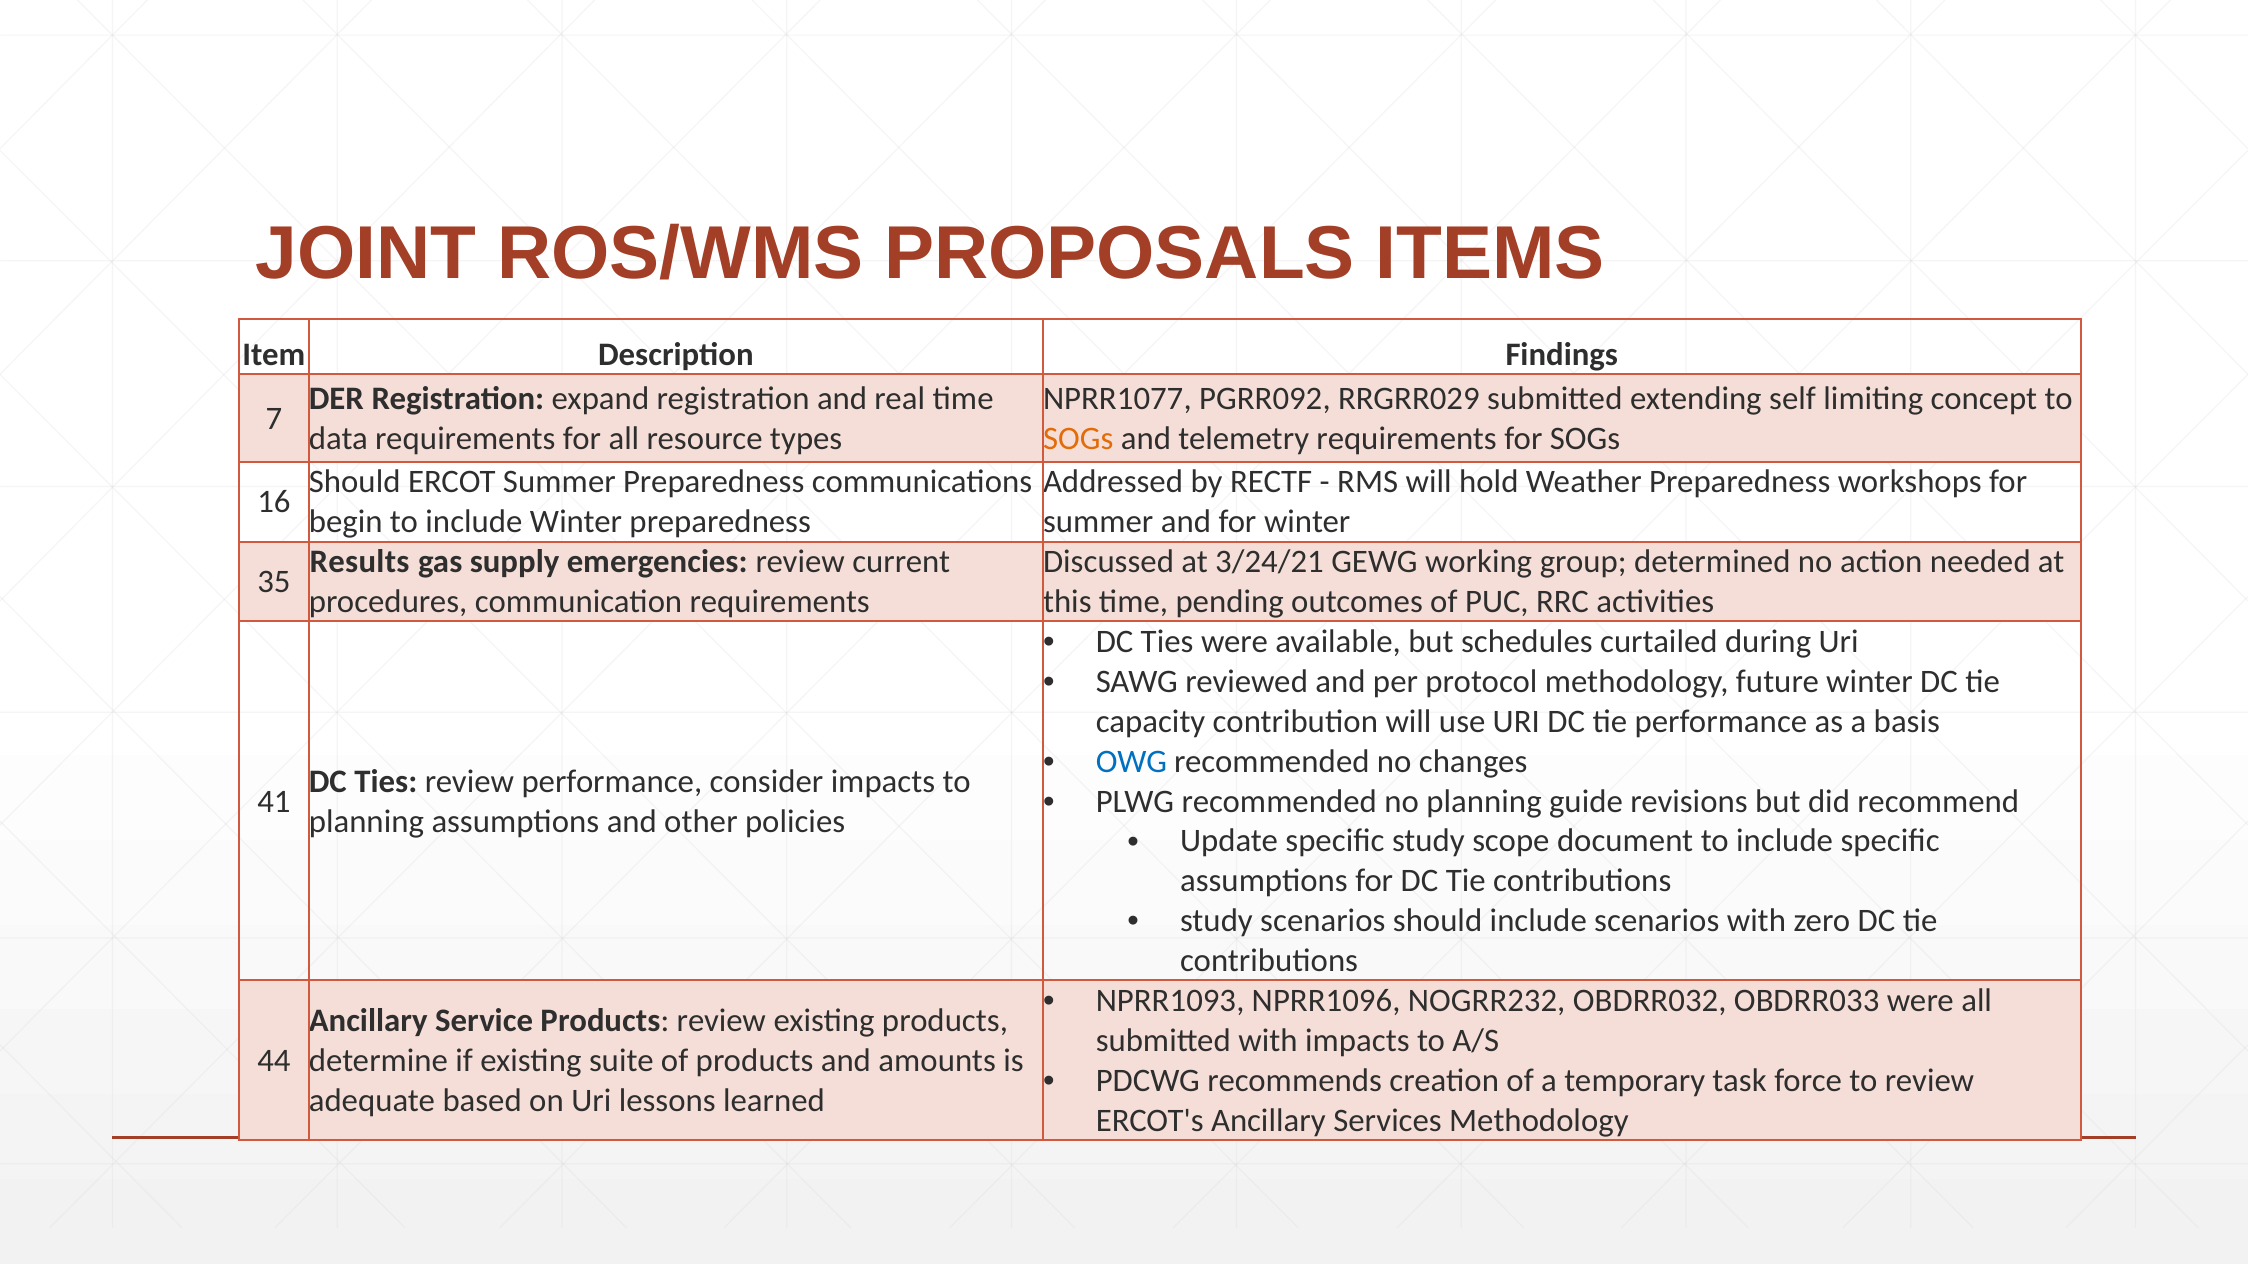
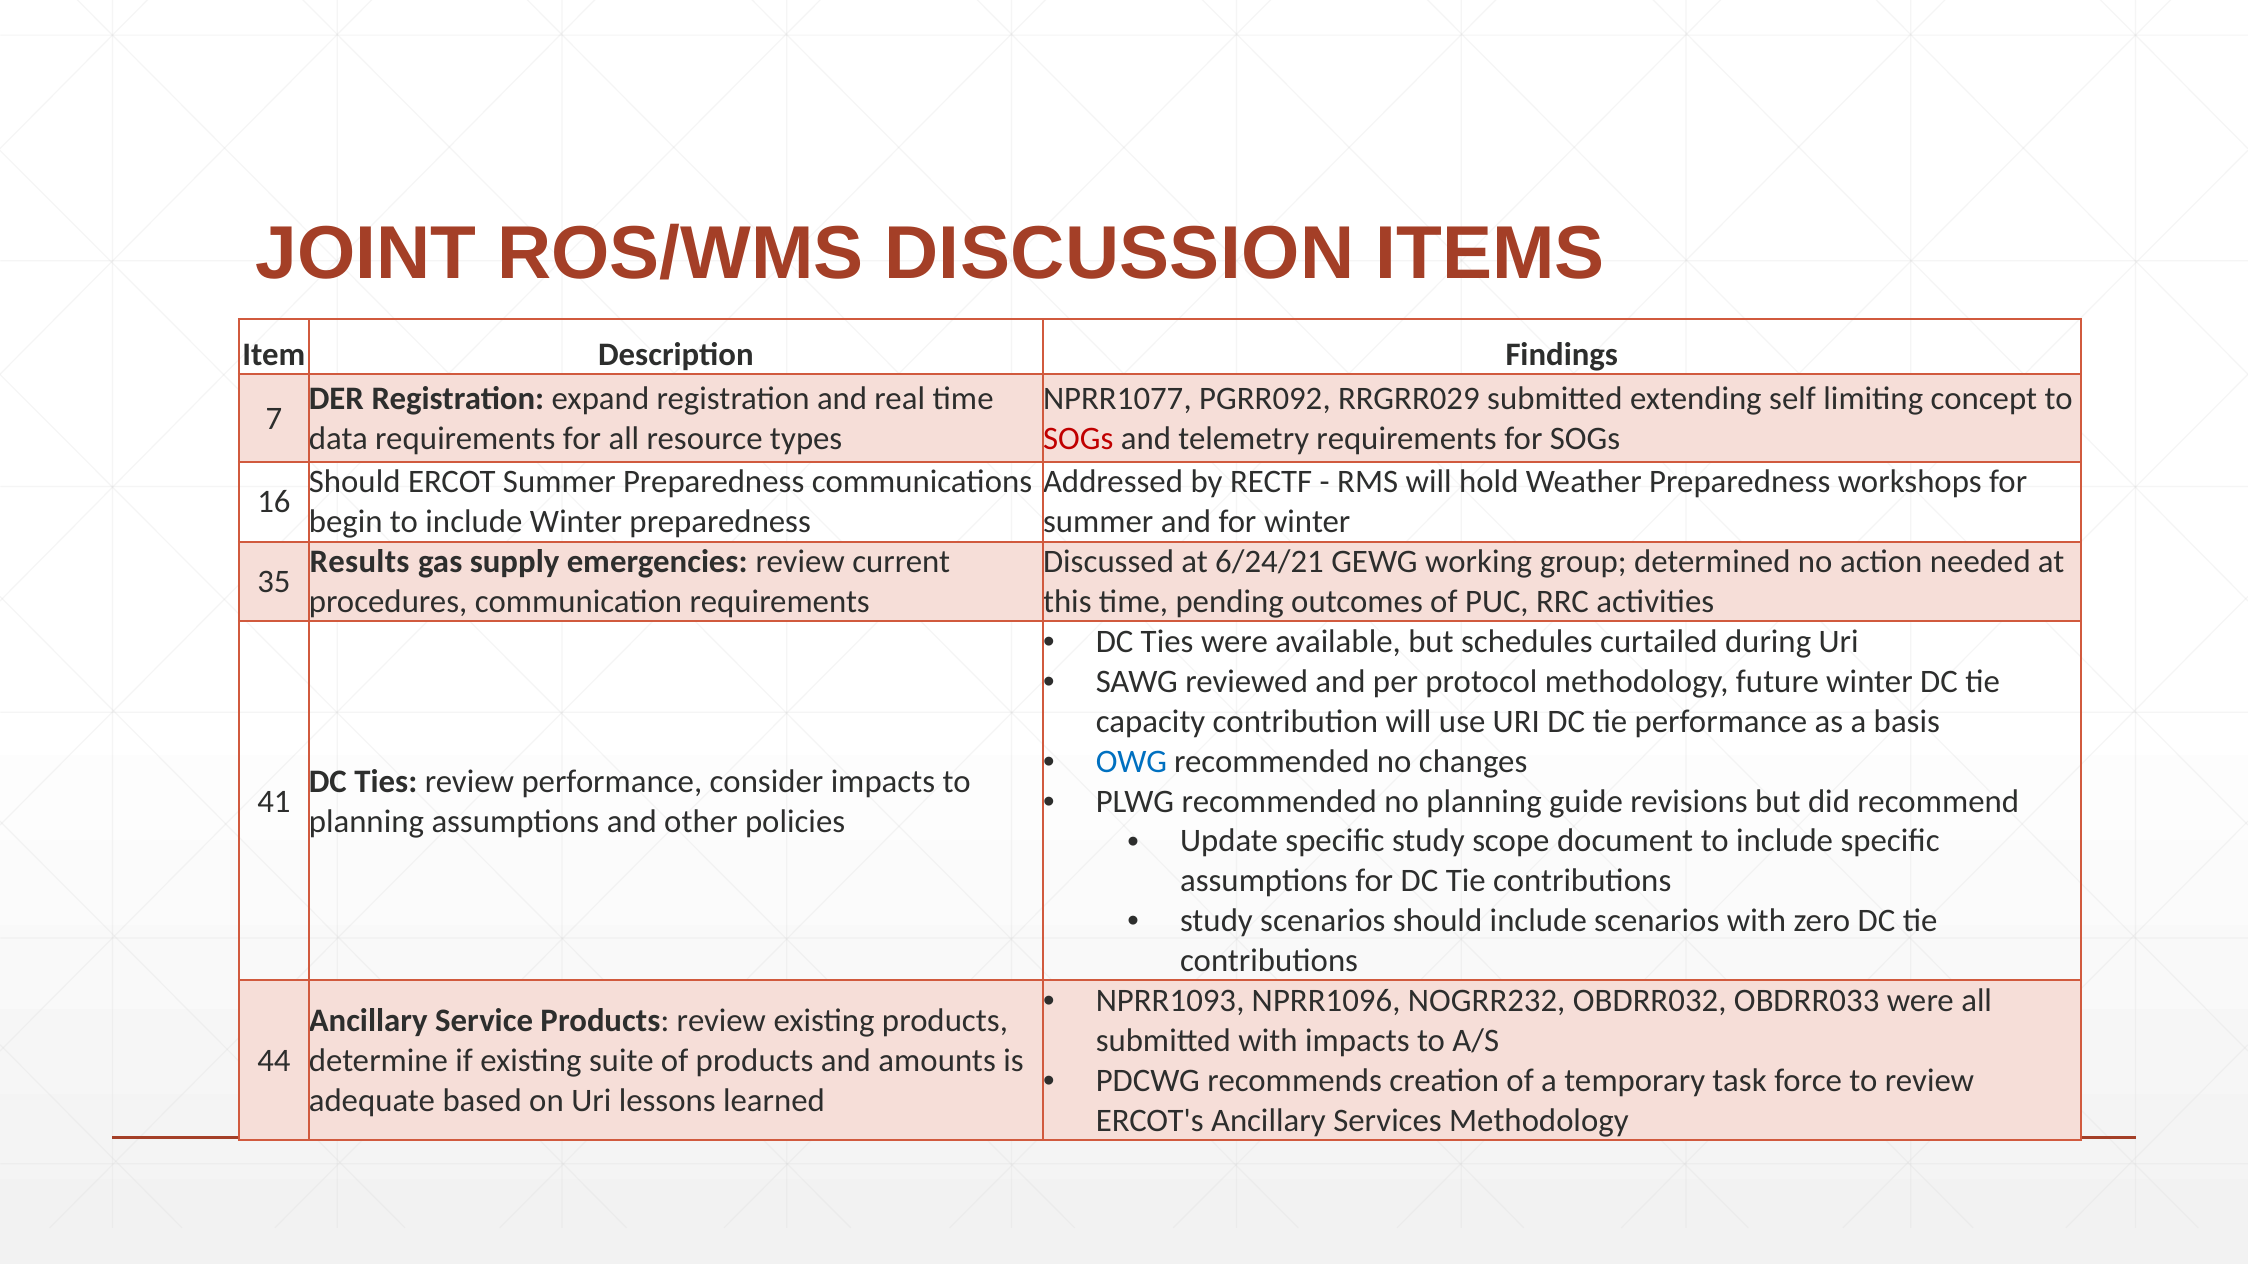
PROPOSALS: PROPOSALS -> DISCUSSION
SOGs at (1078, 438) colour: orange -> red
3/24/21: 3/24/21 -> 6/24/21
